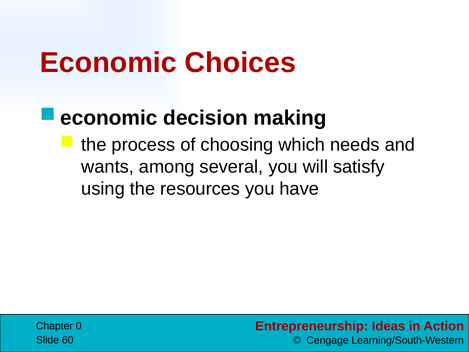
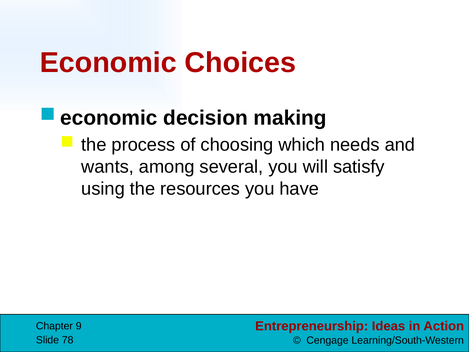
0: 0 -> 9
60: 60 -> 78
